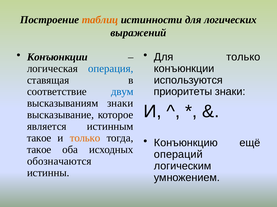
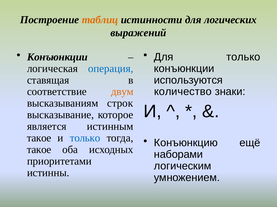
приоритеты: приоритеты -> количество
двум colour: blue -> orange
высказываниям знаки: знаки -> строк
только at (85, 139) colour: orange -> blue
операций: операций -> наборами
обозначаются: обозначаются -> приоритетами
